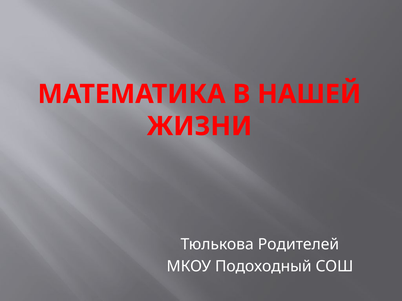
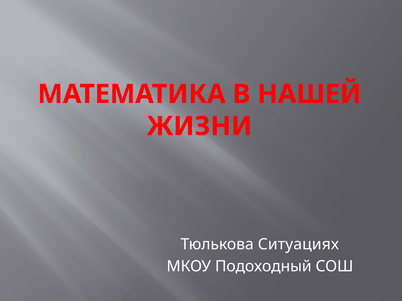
Родителей: Родителей -> Ситуациях
